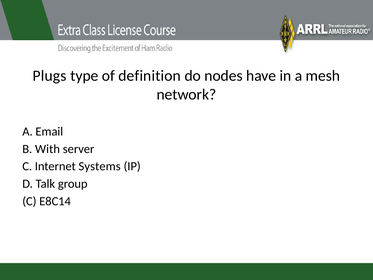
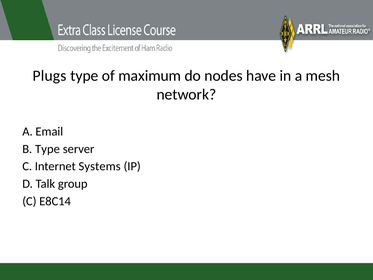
definition: definition -> maximum
B With: With -> Type
